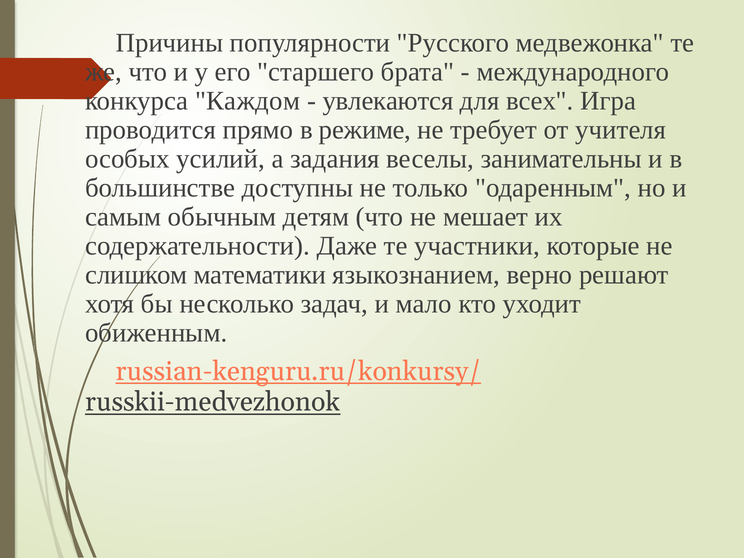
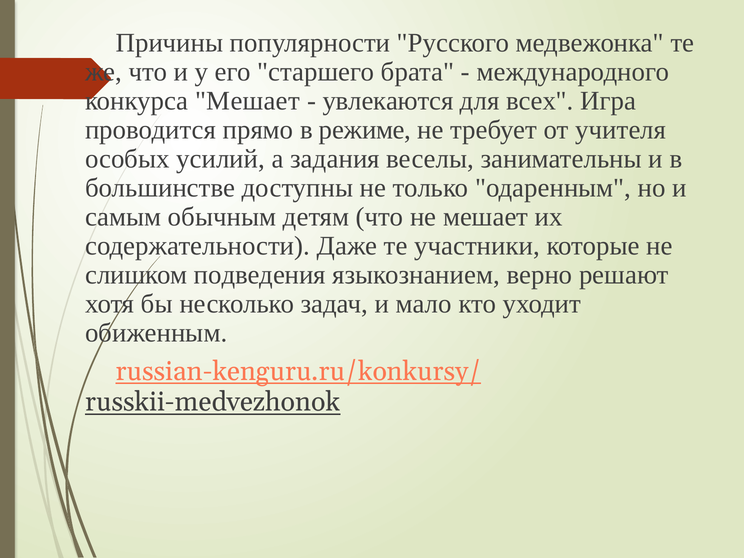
конкурса Каждом: Каждом -> Мешает
математики: математики -> подведения
